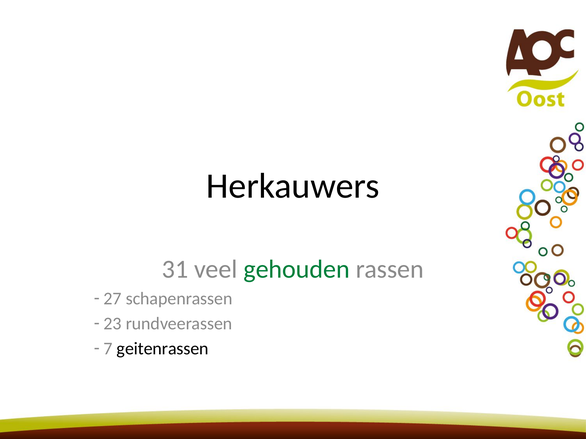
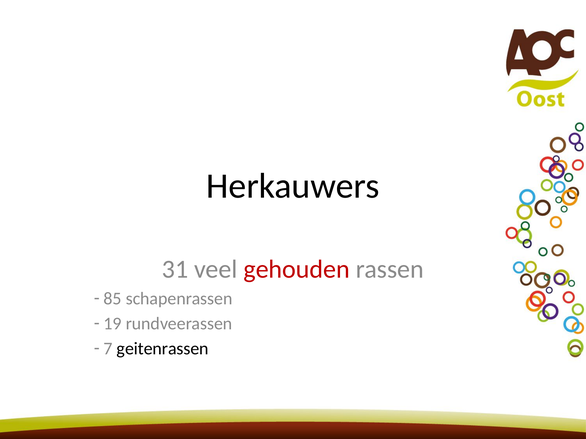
gehouden colour: green -> red
27: 27 -> 85
23: 23 -> 19
